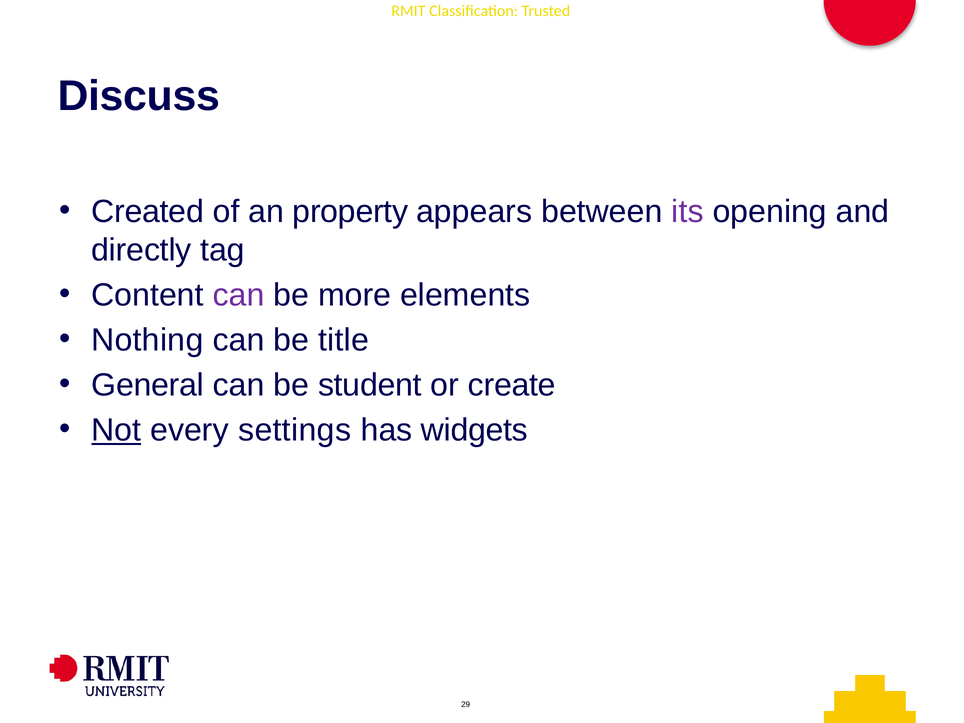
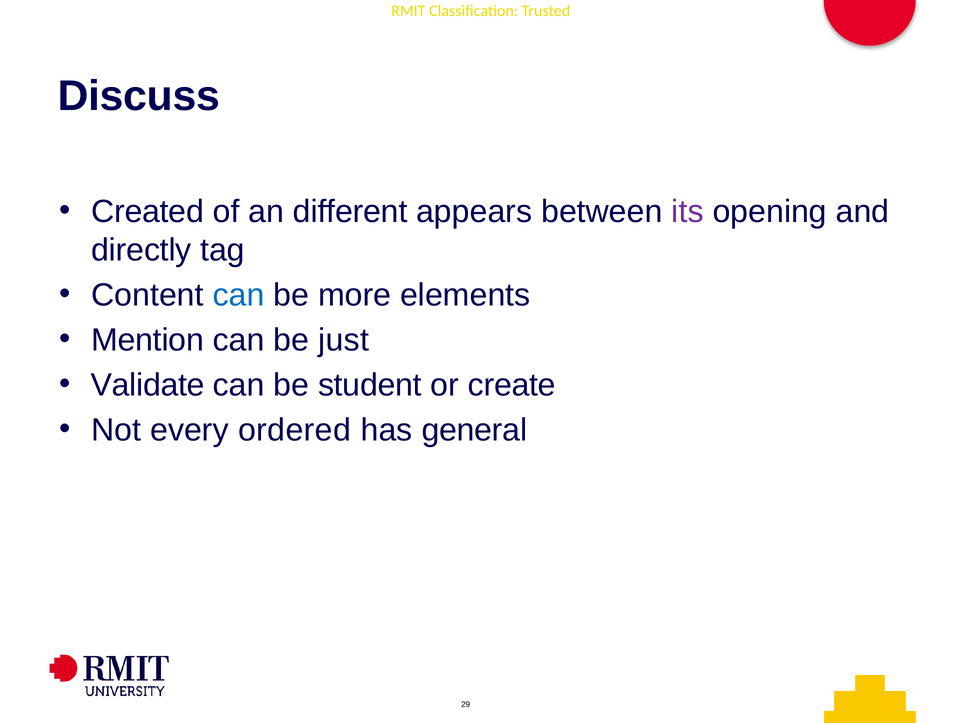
property: property -> different
can at (239, 295) colour: purple -> blue
Nothing: Nothing -> Mention
title: title -> just
General: General -> Validate
Not underline: present -> none
settings: settings -> ordered
widgets: widgets -> general
